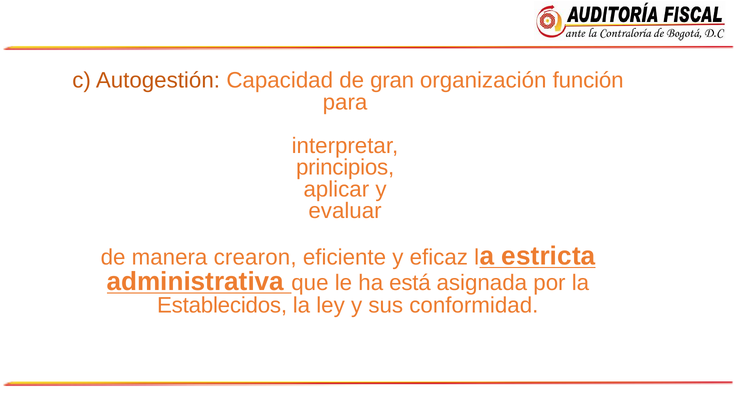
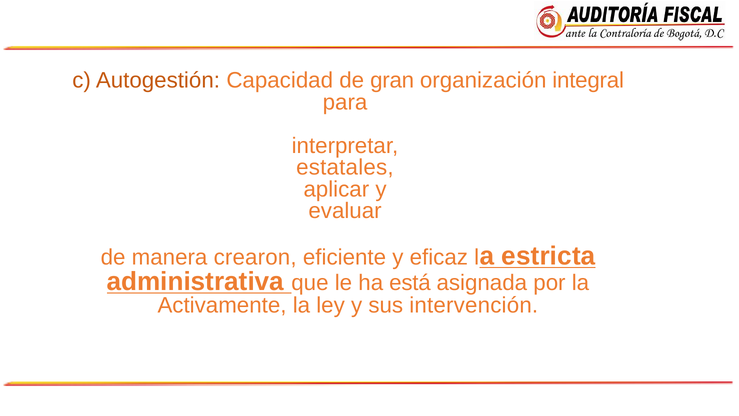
función: función -> integral
principios: principios -> estatales
Establecidos: Establecidos -> Activamente
conformidad: conformidad -> intervención
